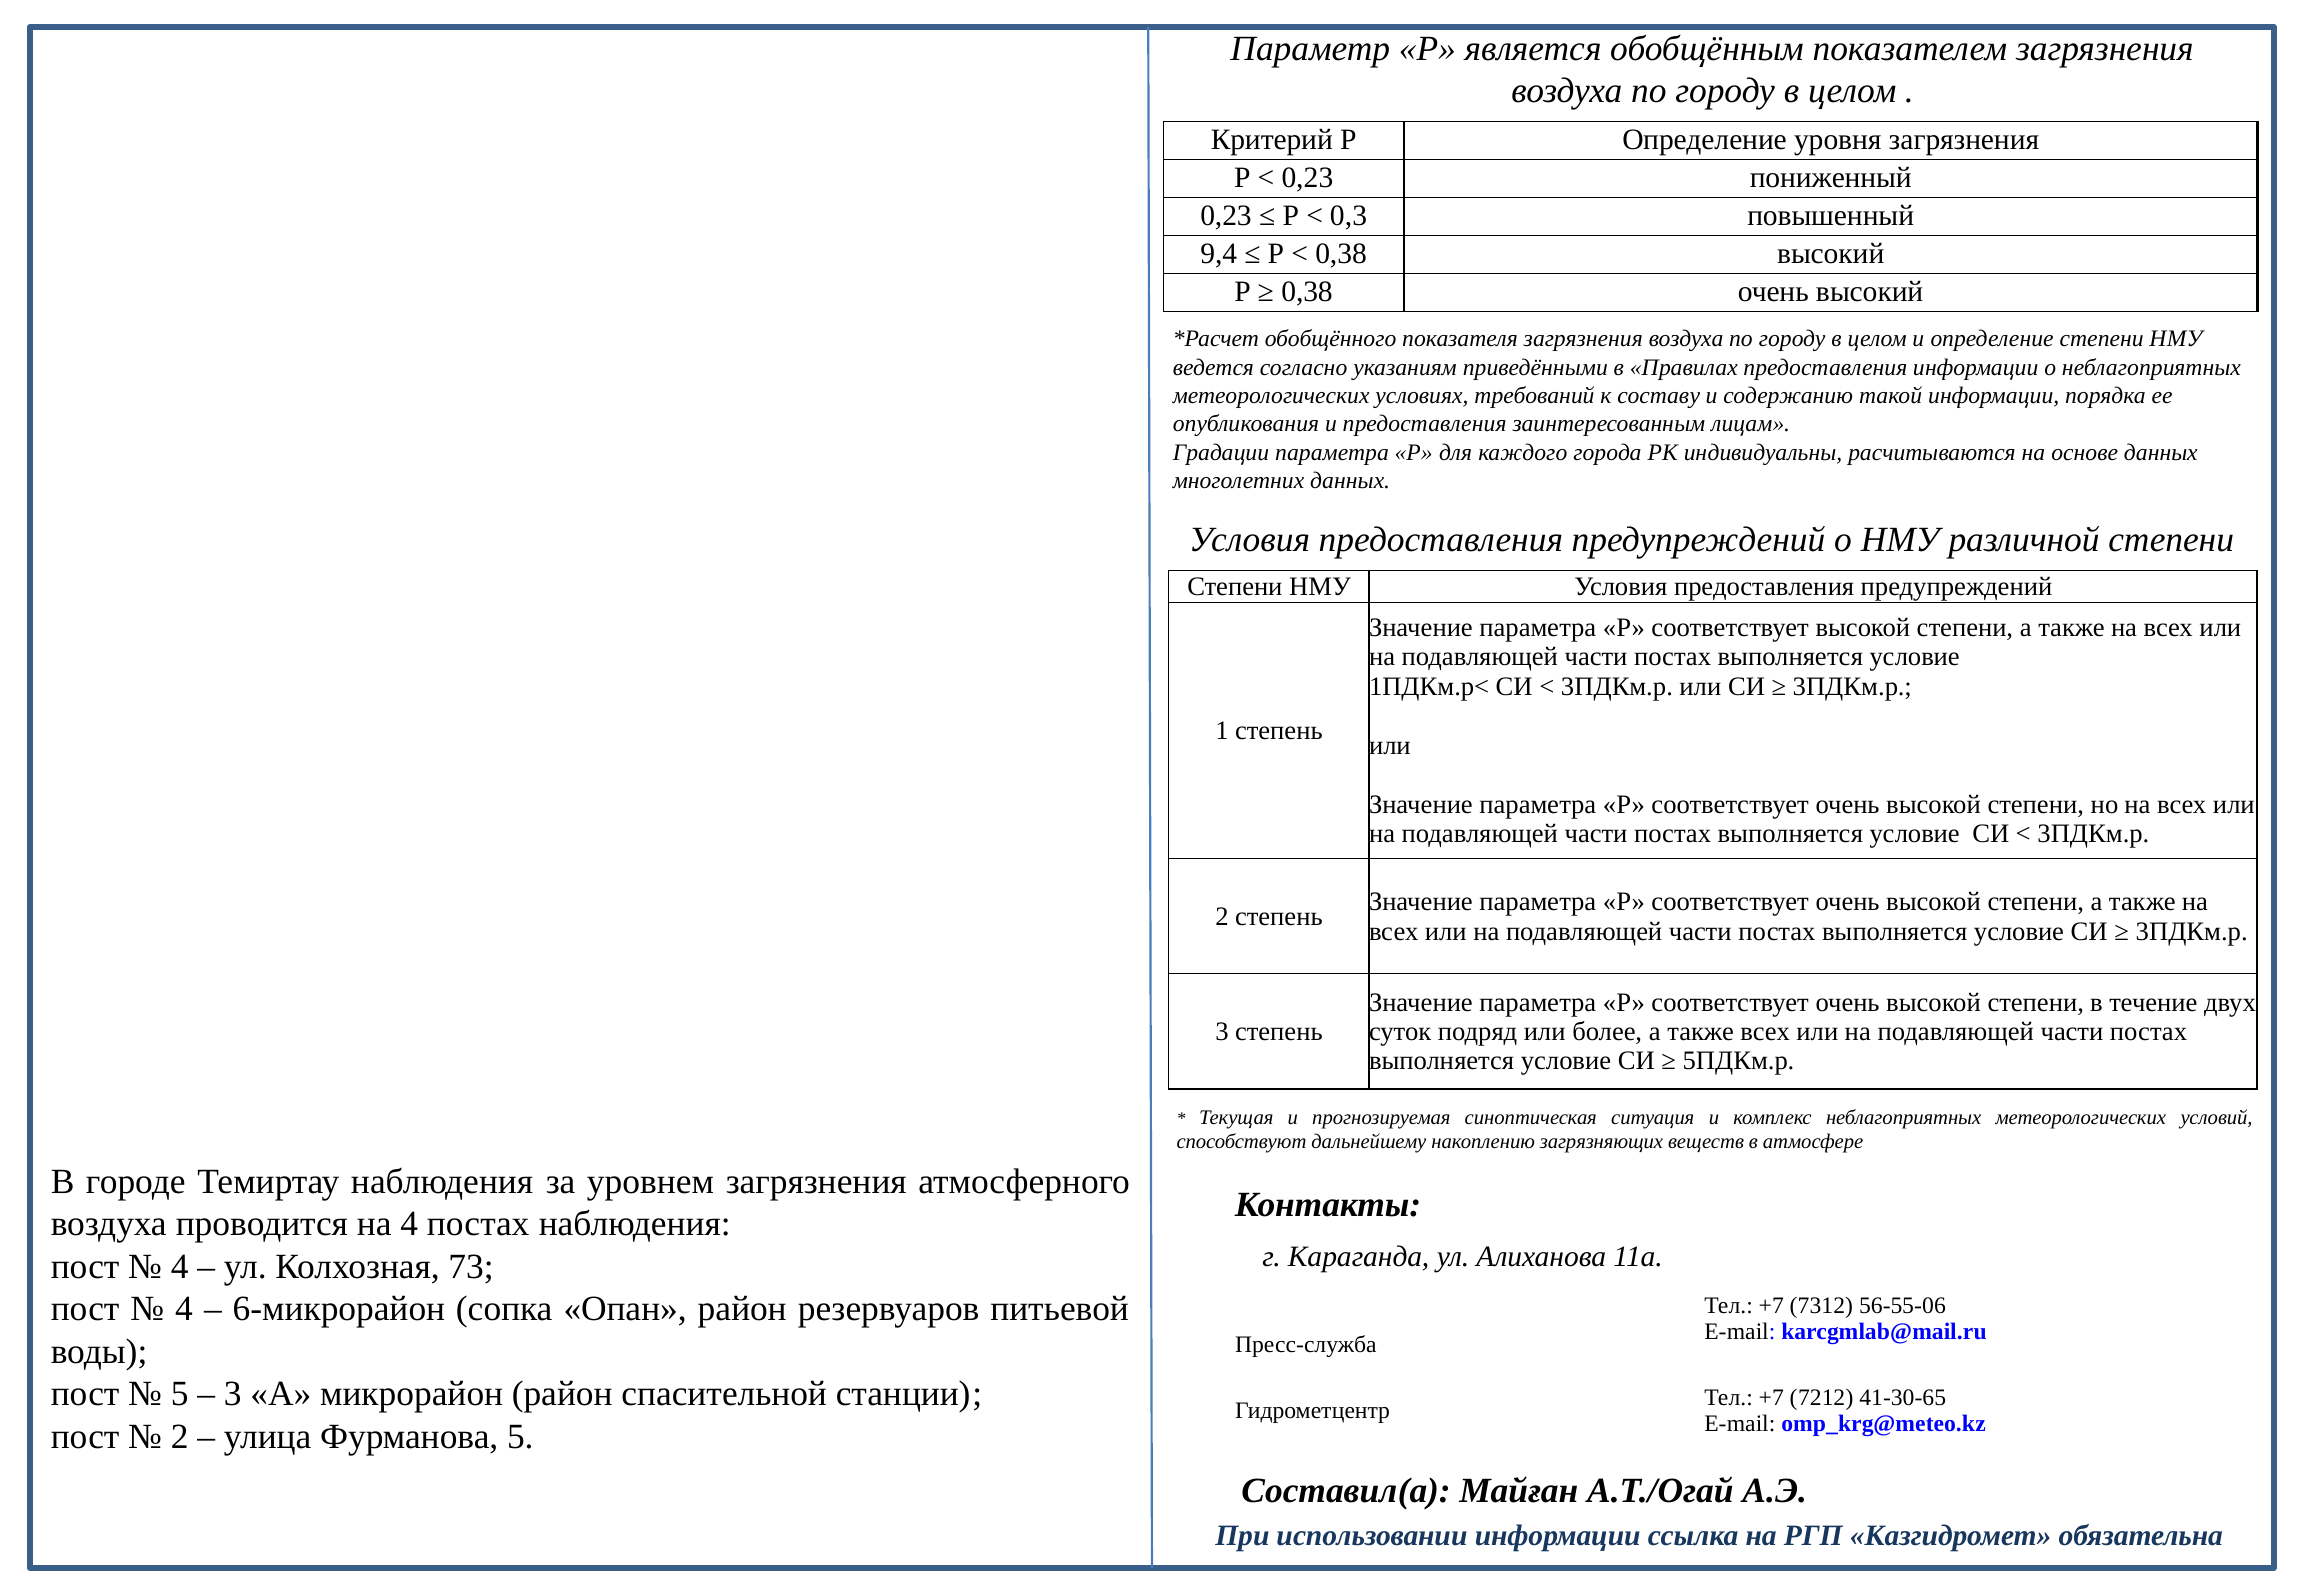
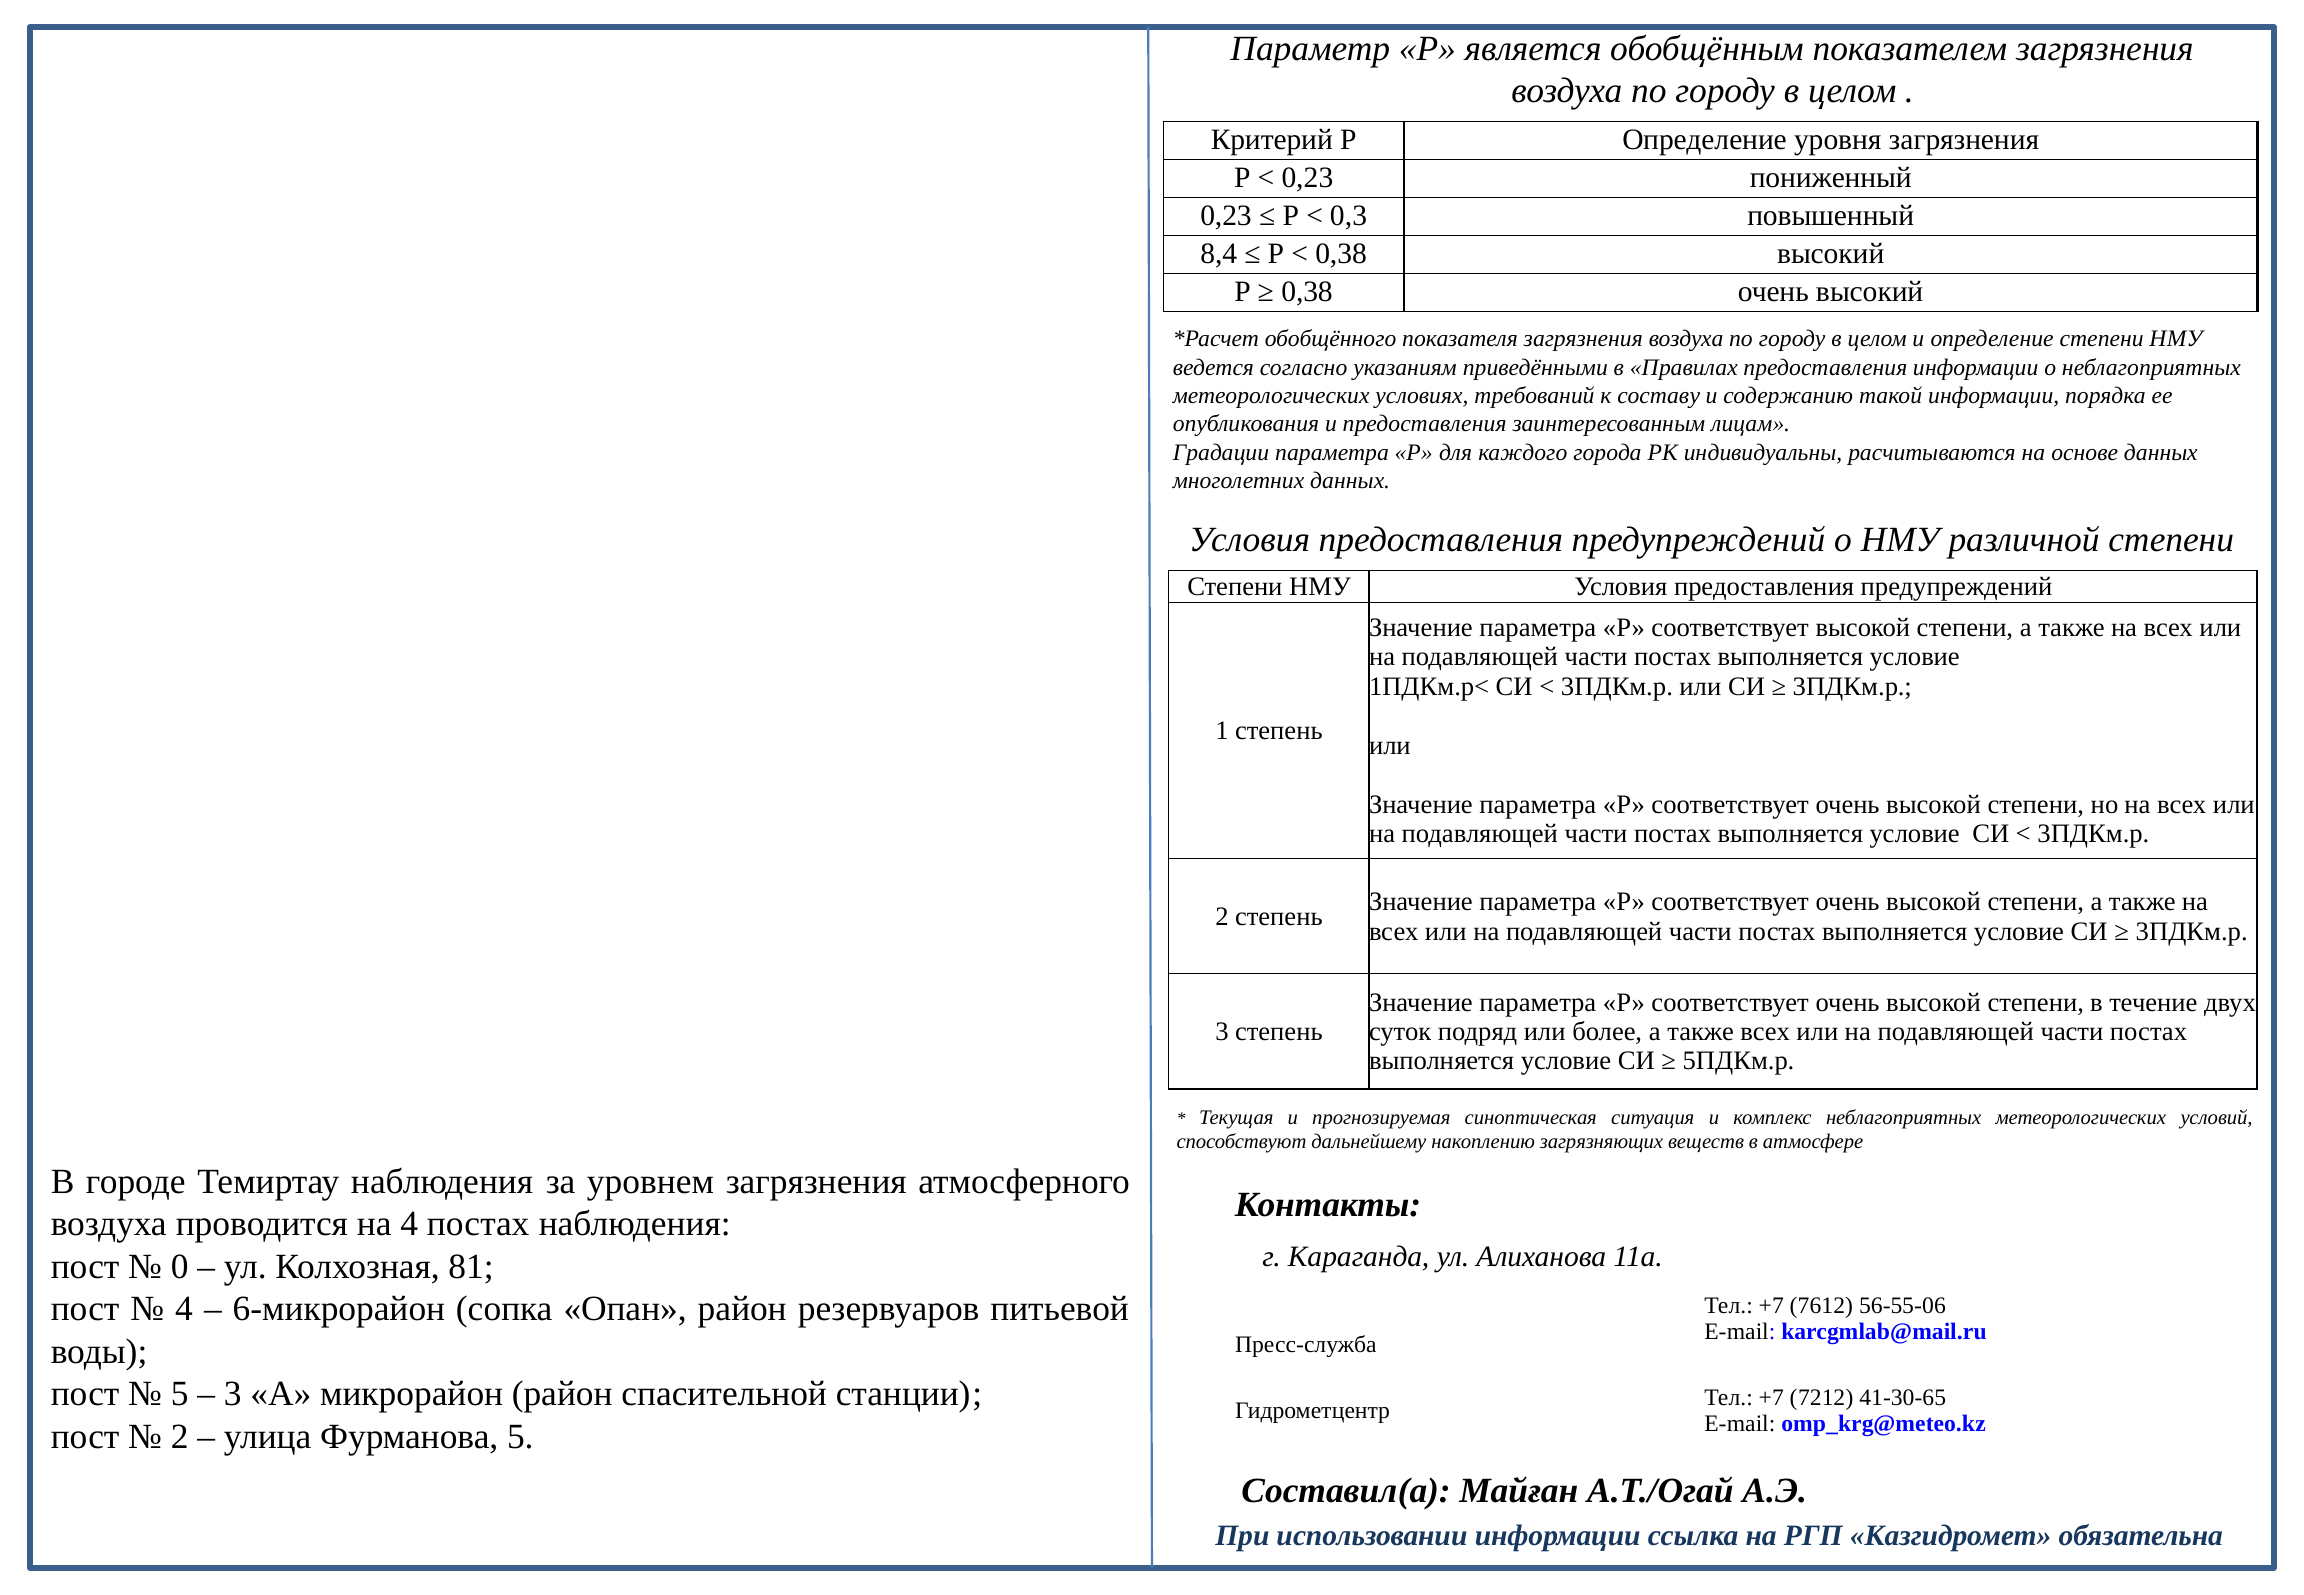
9,4: 9,4 -> 8,4
4 at (180, 1267): 4 -> 0
73: 73 -> 81
7312: 7312 -> 7612
